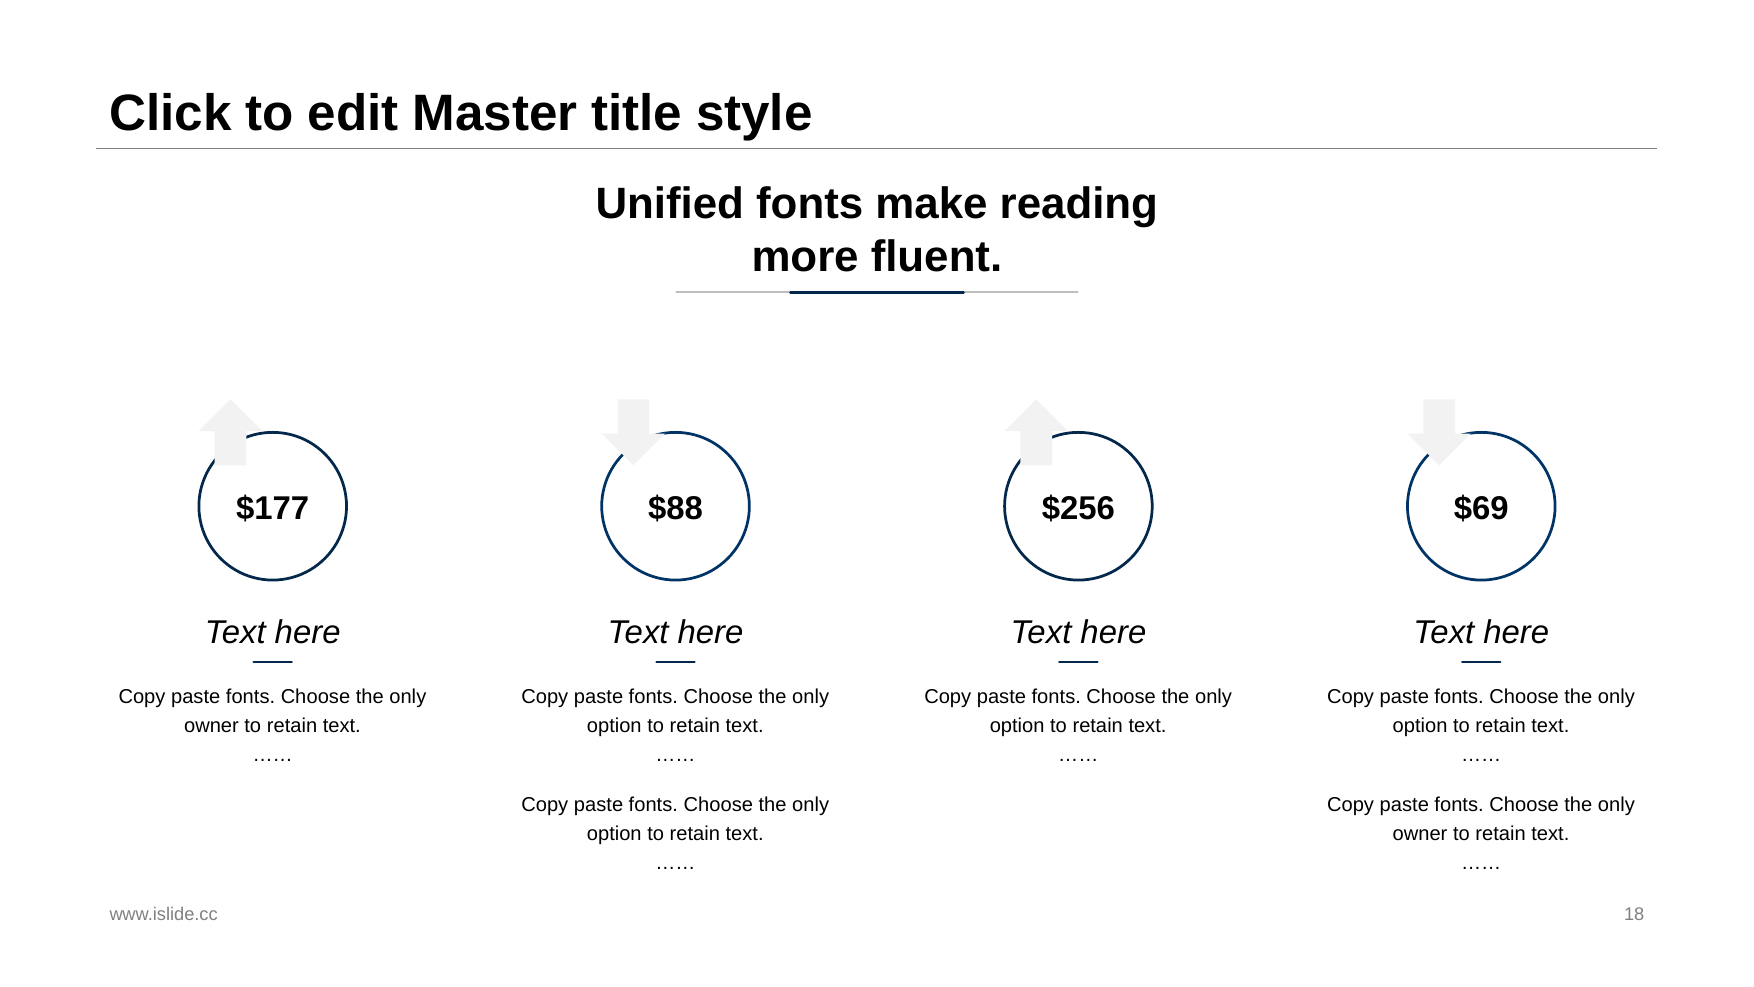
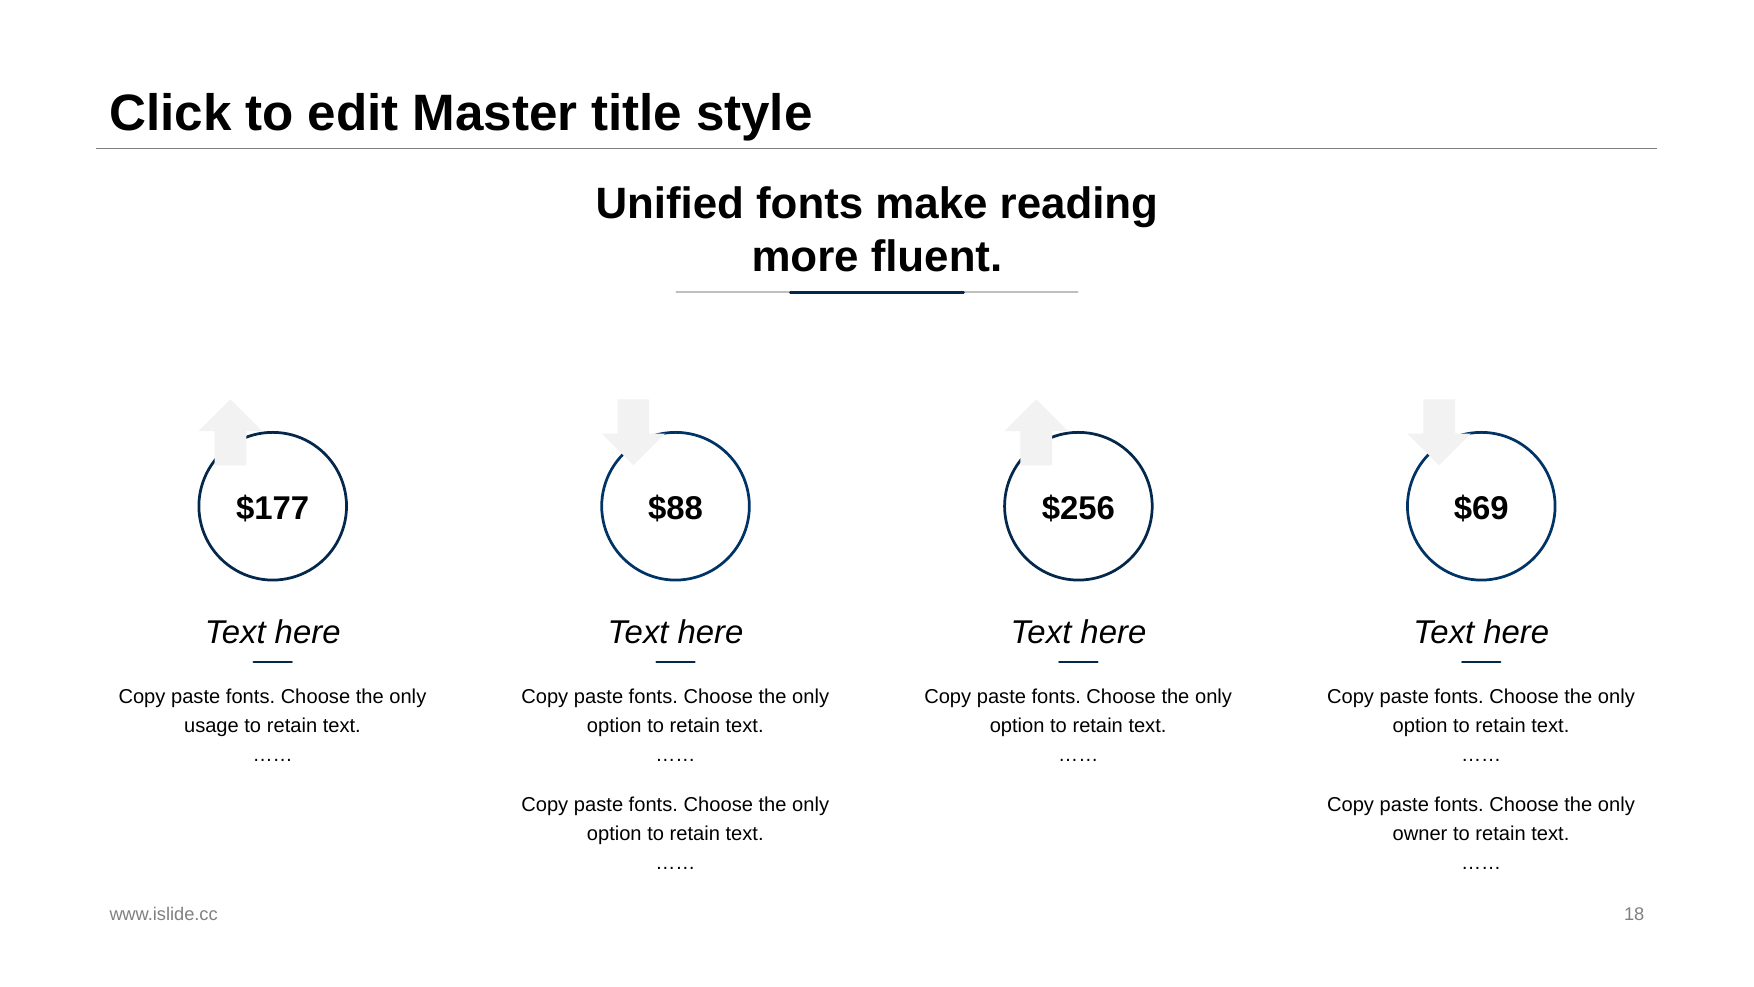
owner at (211, 725): owner -> usage
